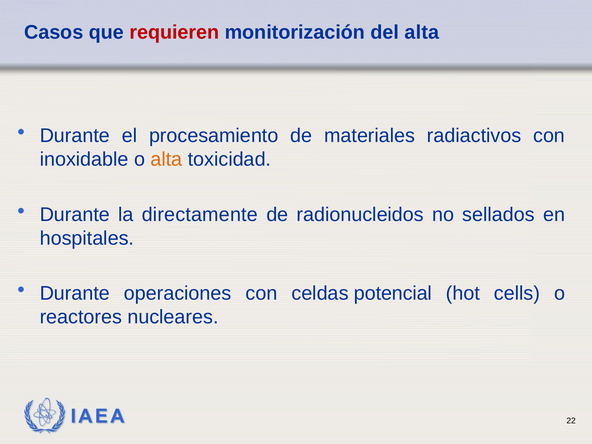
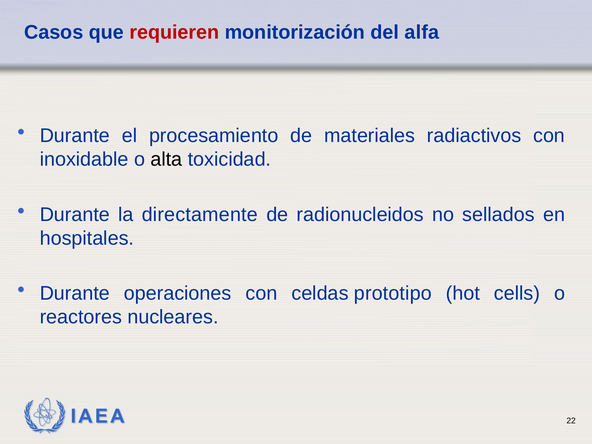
del alta: alta -> alfa
alta at (166, 159) colour: orange -> black
potencial: potencial -> prototipo
